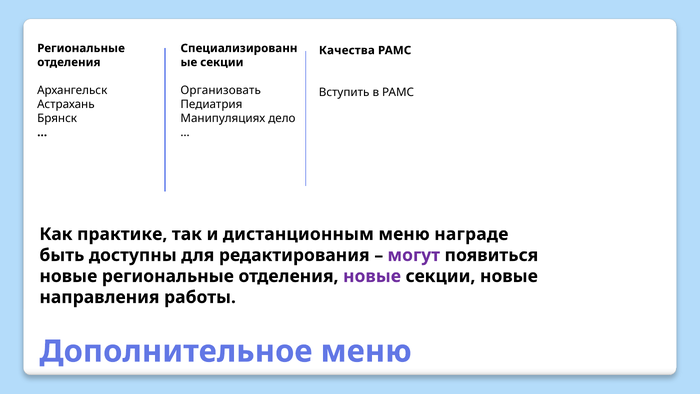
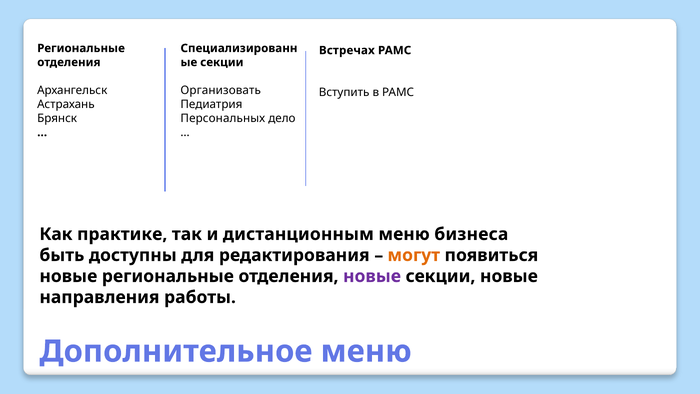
Качества: Качества -> Встречах
Манипуляциях: Манипуляциях -> Персональных
награде: награде -> бизнеса
могут colour: purple -> orange
